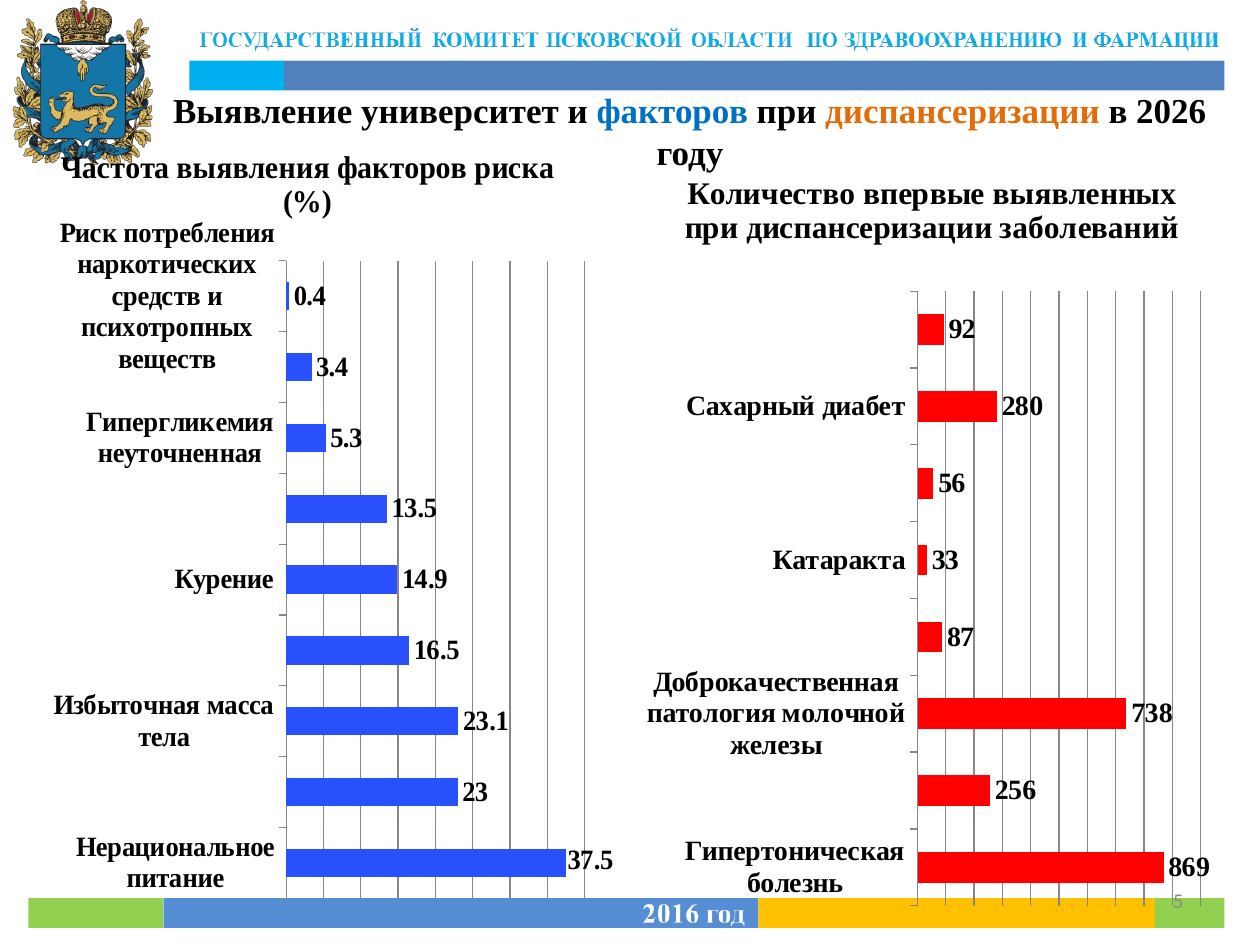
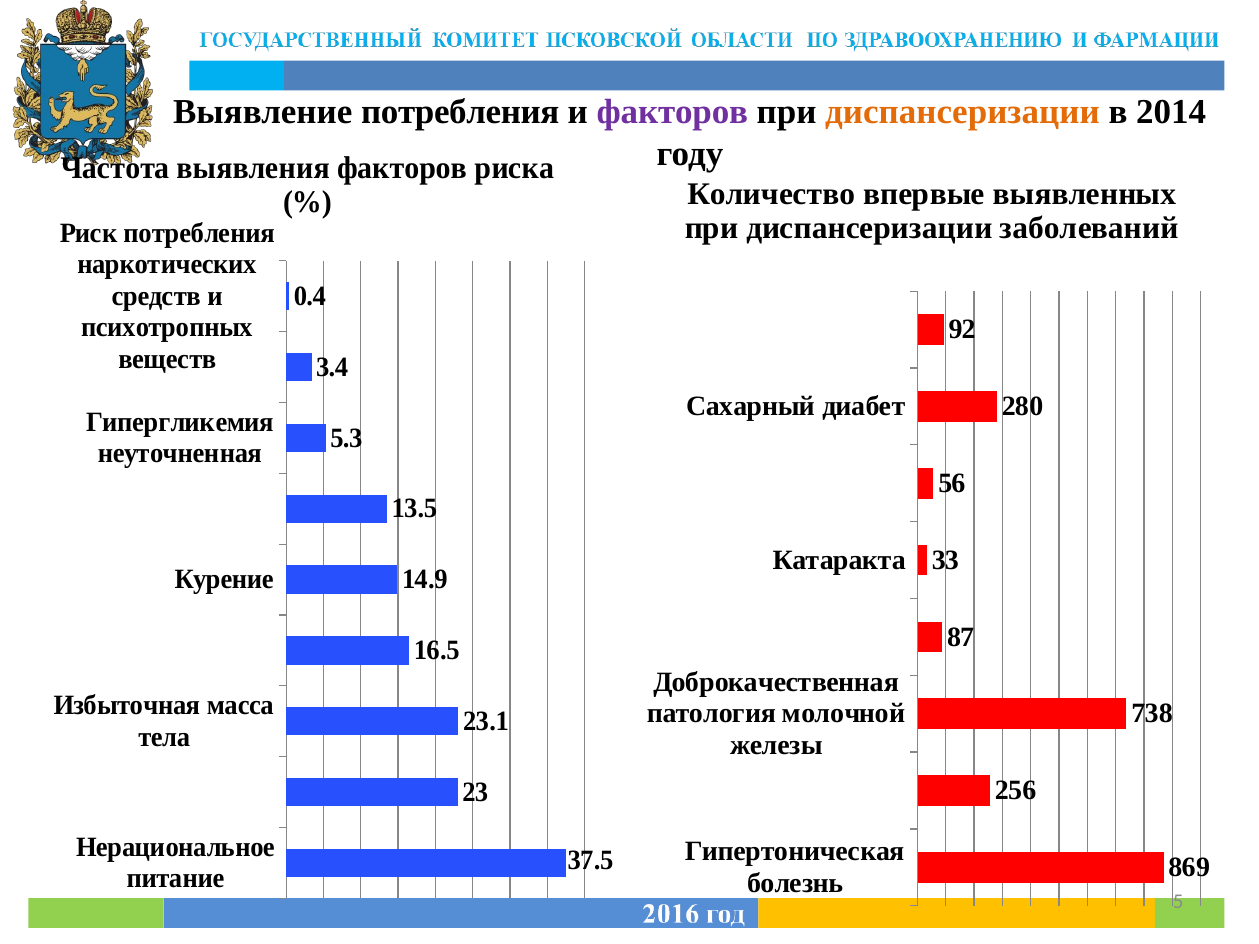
Выявление университет: университет -> потребления
факторов at (672, 112) colour: blue -> purple
2026: 2026 -> 2014
